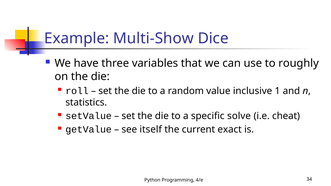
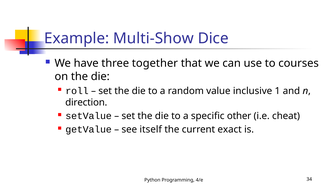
variables: variables -> together
roughly: roughly -> courses
statistics: statistics -> direction
solve: solve -> other
